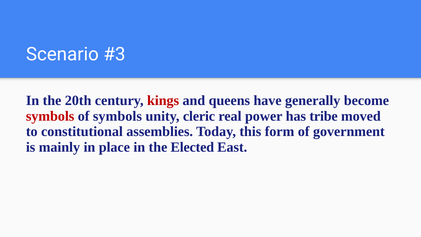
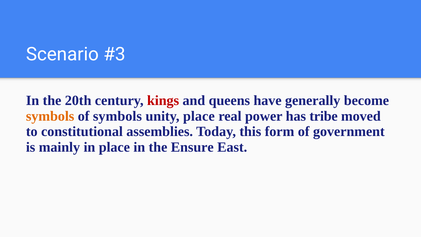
symbols at (50, 116) colour: red -> orange
unity cleric: cleric -> place
Elected: Elected -> Ensure
